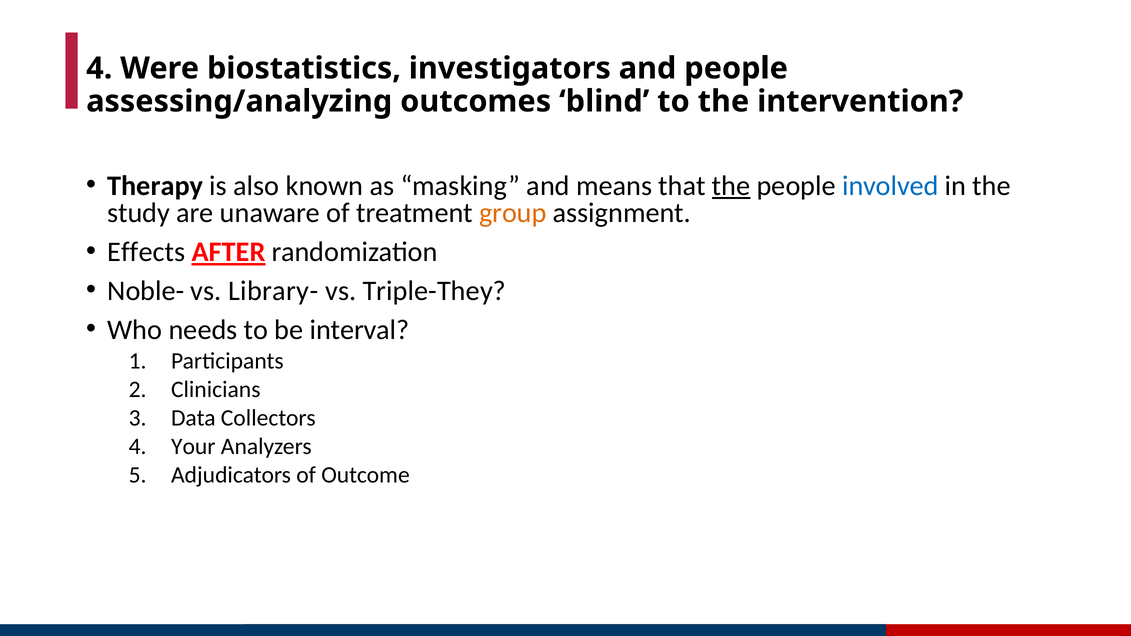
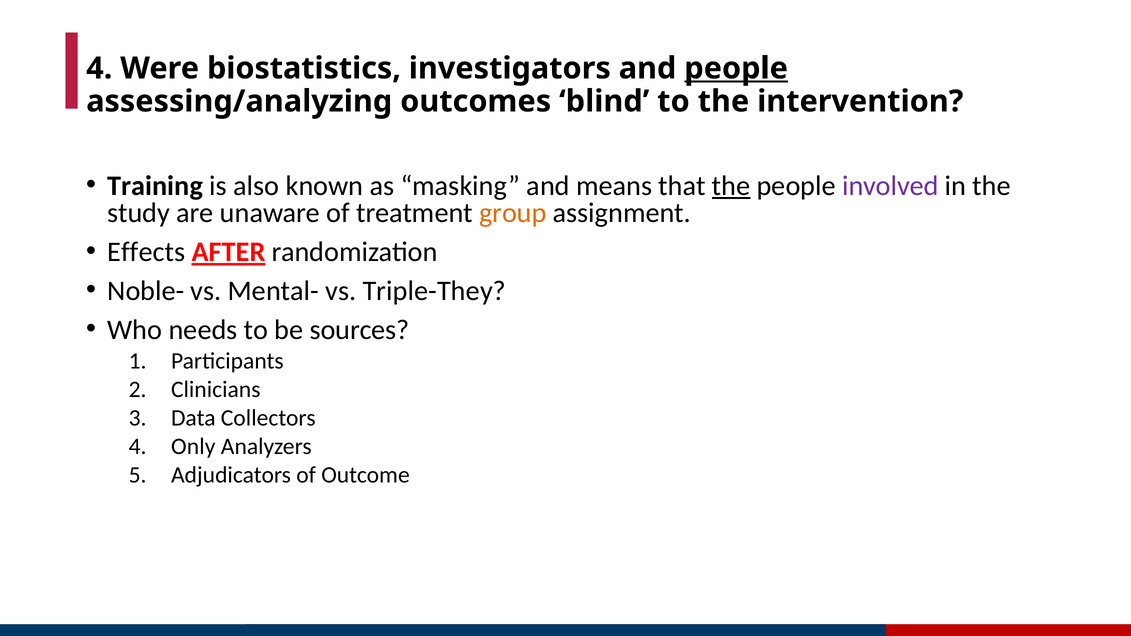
people at (736, 68) underline: none -> present
Therapy: Therapy -> Training
involved colour: blue -> purple
Library-: Library- -> Mental-
interval: interval -> sources
Your: Your -> Only
